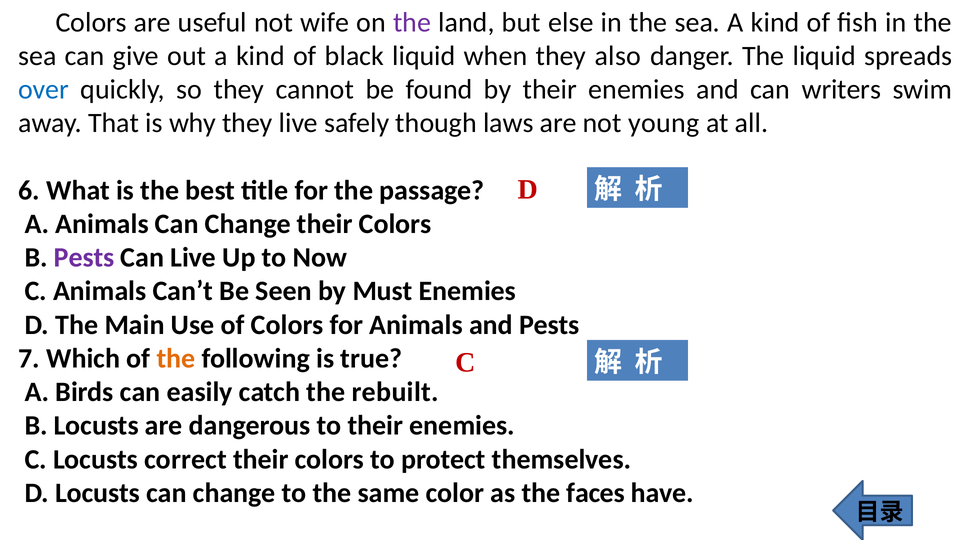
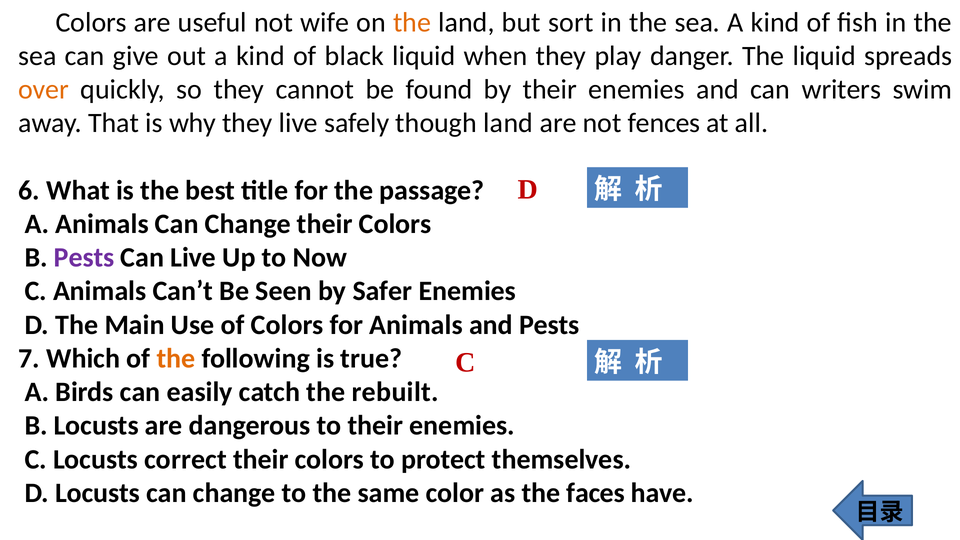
the at (412, 22) colour: purple -> orange
else: else -> sort
also: also -> play
over colour: blue -> orange
though laws: laws -> land
young: young -> fences
Must: Must -> Safer
